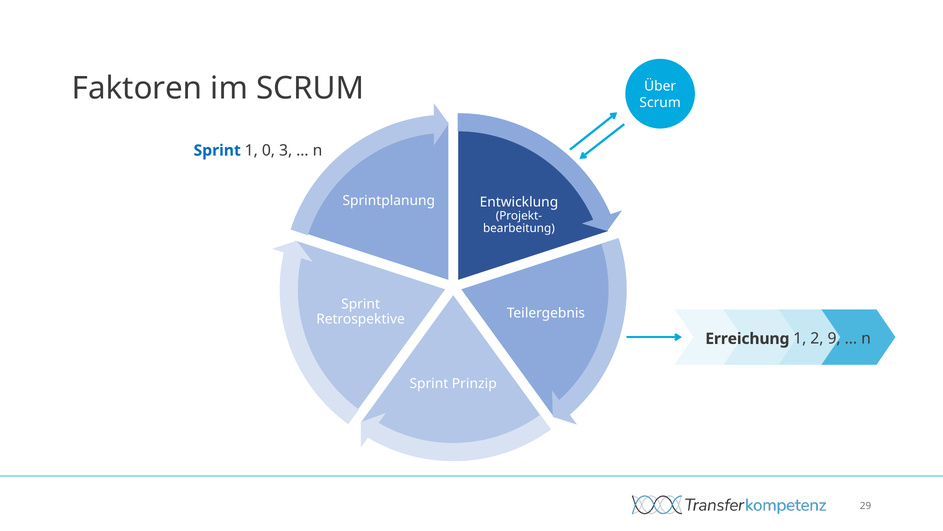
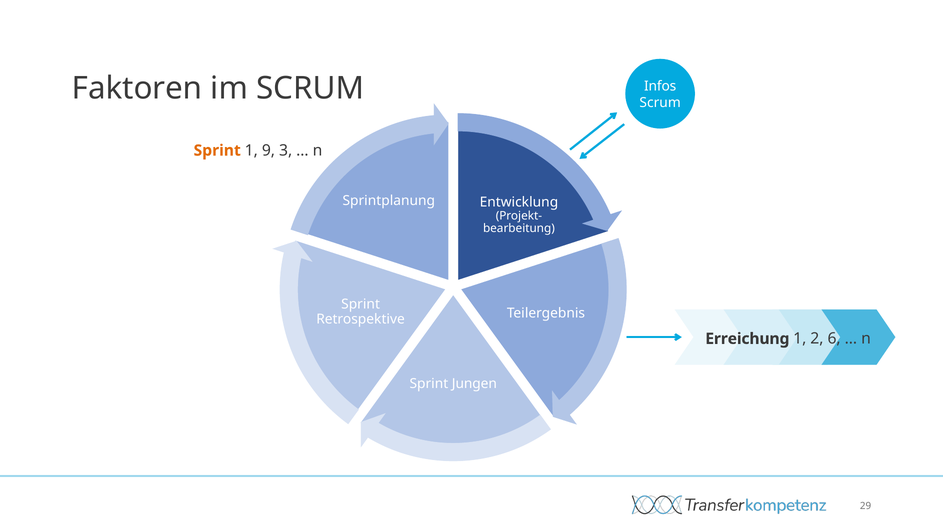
Über: Über -> Infos
Sprint at (217, 150) colour: blue -> orange
0: 0 -> 9
9: 9 -> 6
Prinzip: Prinzip -> Jungen
